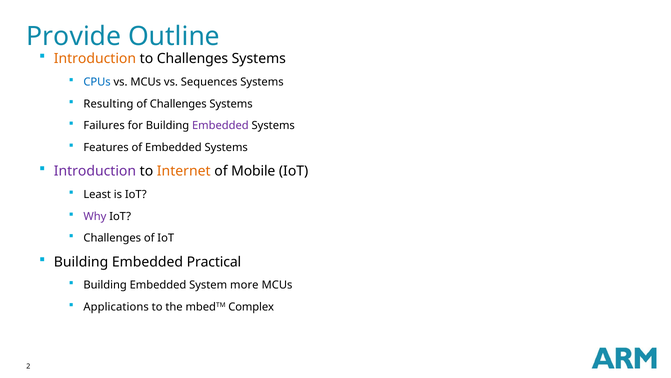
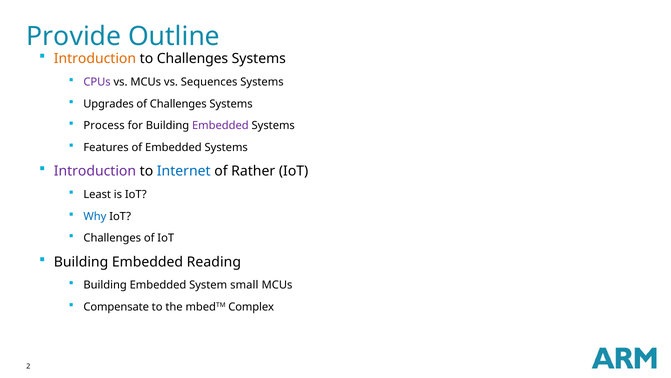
CPUs colour: blue -> purple
Resulting: Resulting -> Upgrades
Failures: Failures -> Process
Internet colour: orange -> blue
Mobile: Mobile -> Rather
Why colour: purple -> blue
Practical: Practical -> Reading
more: more -> small
Applications: Applications -> Compensate
